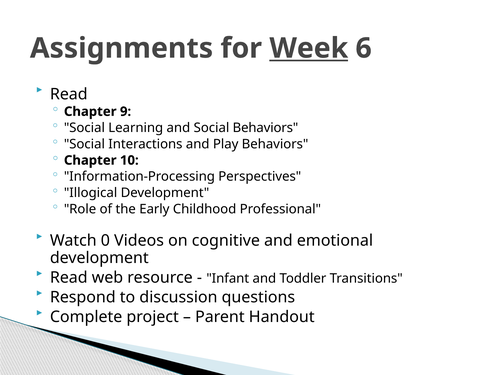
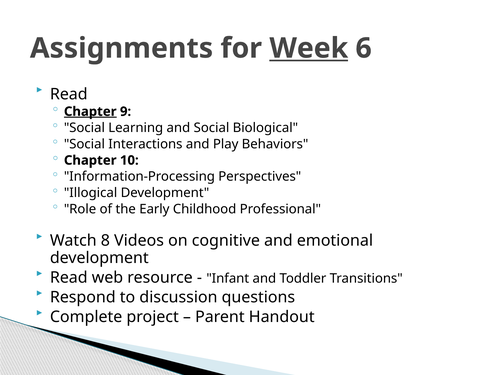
Chapter at (90, 112) underline: none -> present
Social Behaviors: Behaviors -> Biological
0: 0 -> 8
